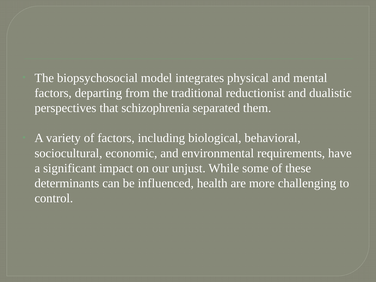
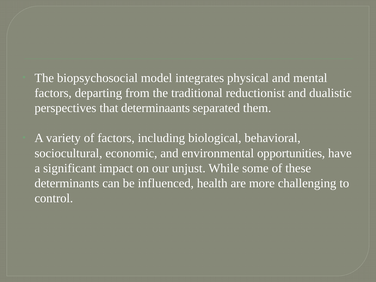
schizophrenia: schizophrenia -> determinaants
requirements: requirements -> opportunities
